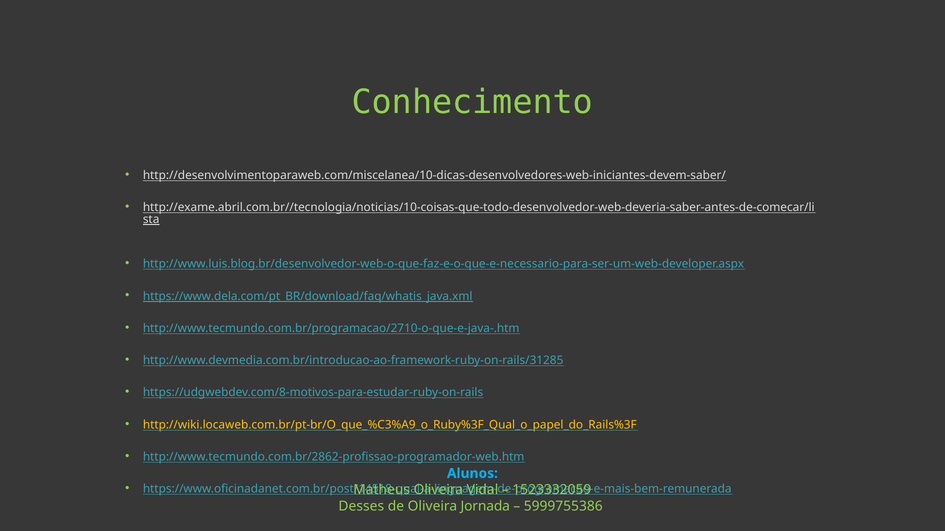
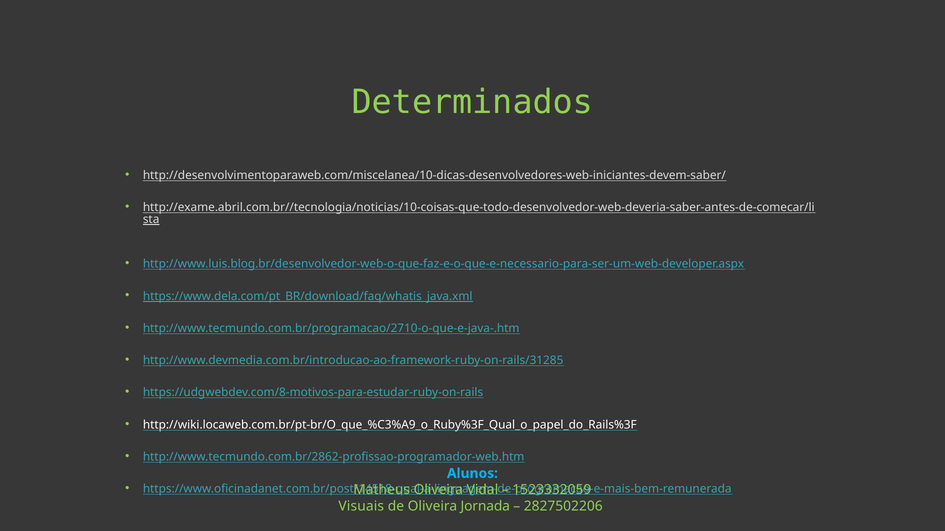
Conhecimento: Conhecimento -> Determinados
http://wiki.locaweb.com.br/pt-br/O_que_%C3%A9_o_Ruby%3F_Qual_o_papel_do_Rails%3F colour: yellow -> white
Desses: Desses -> Visuais
5999755386: 5999755386 -> 2827502206
